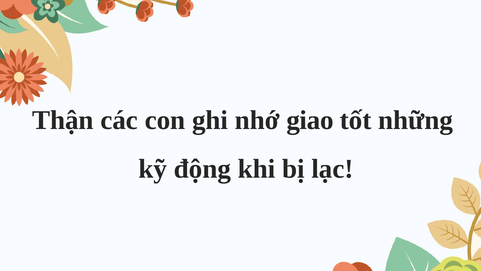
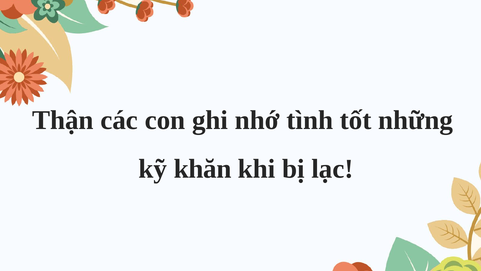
giao: giao -> tình
động: động -> khăn
